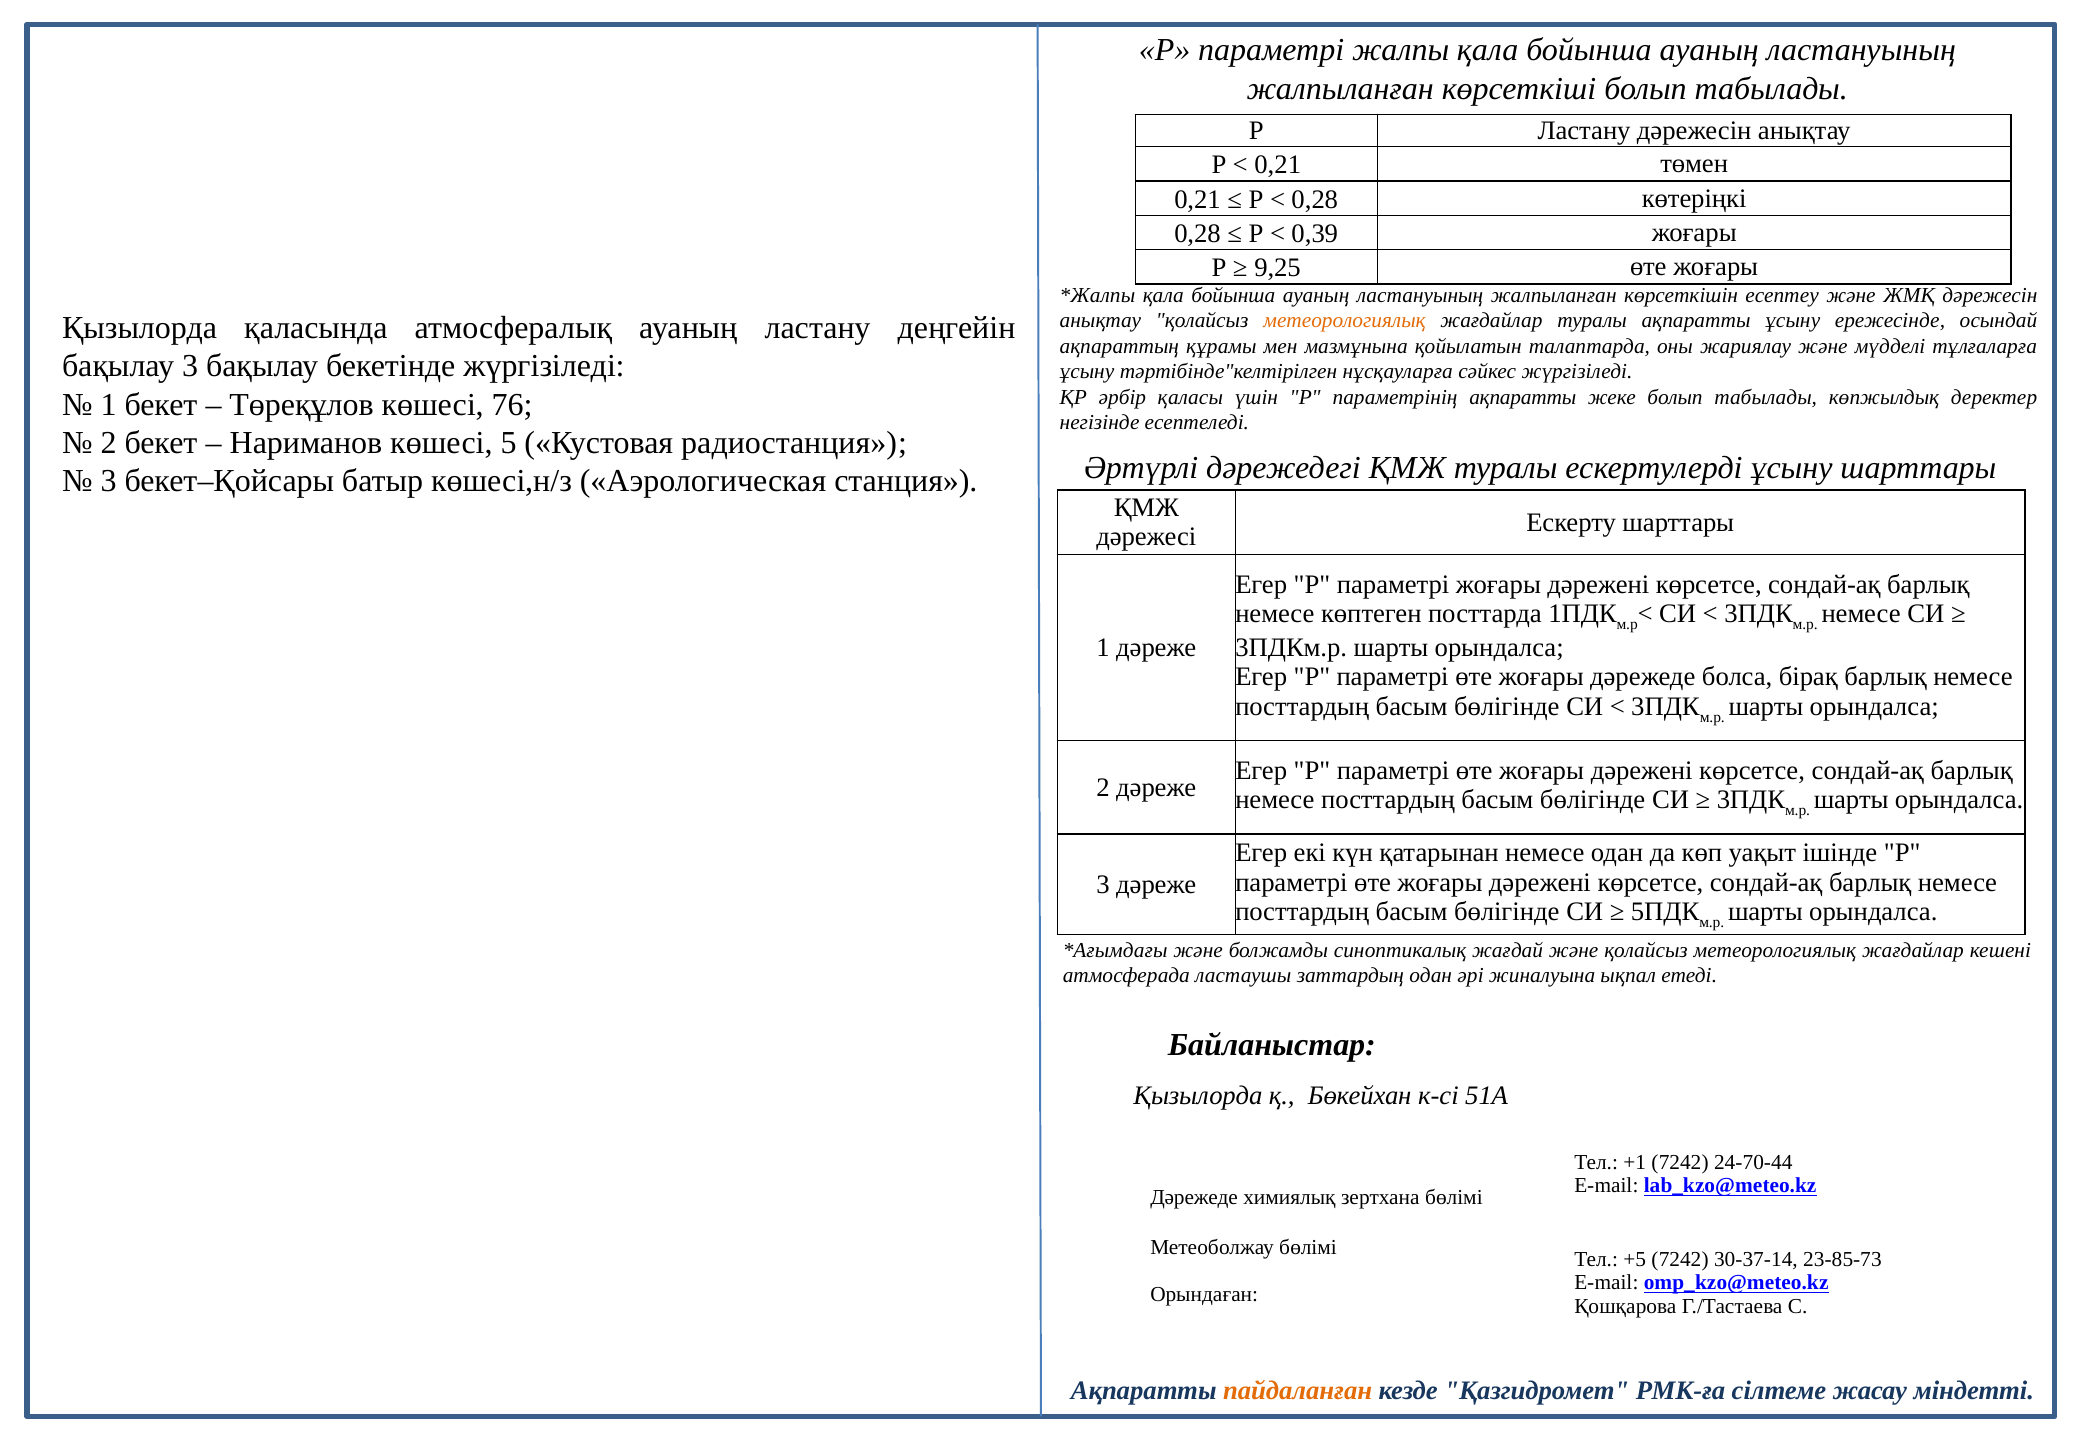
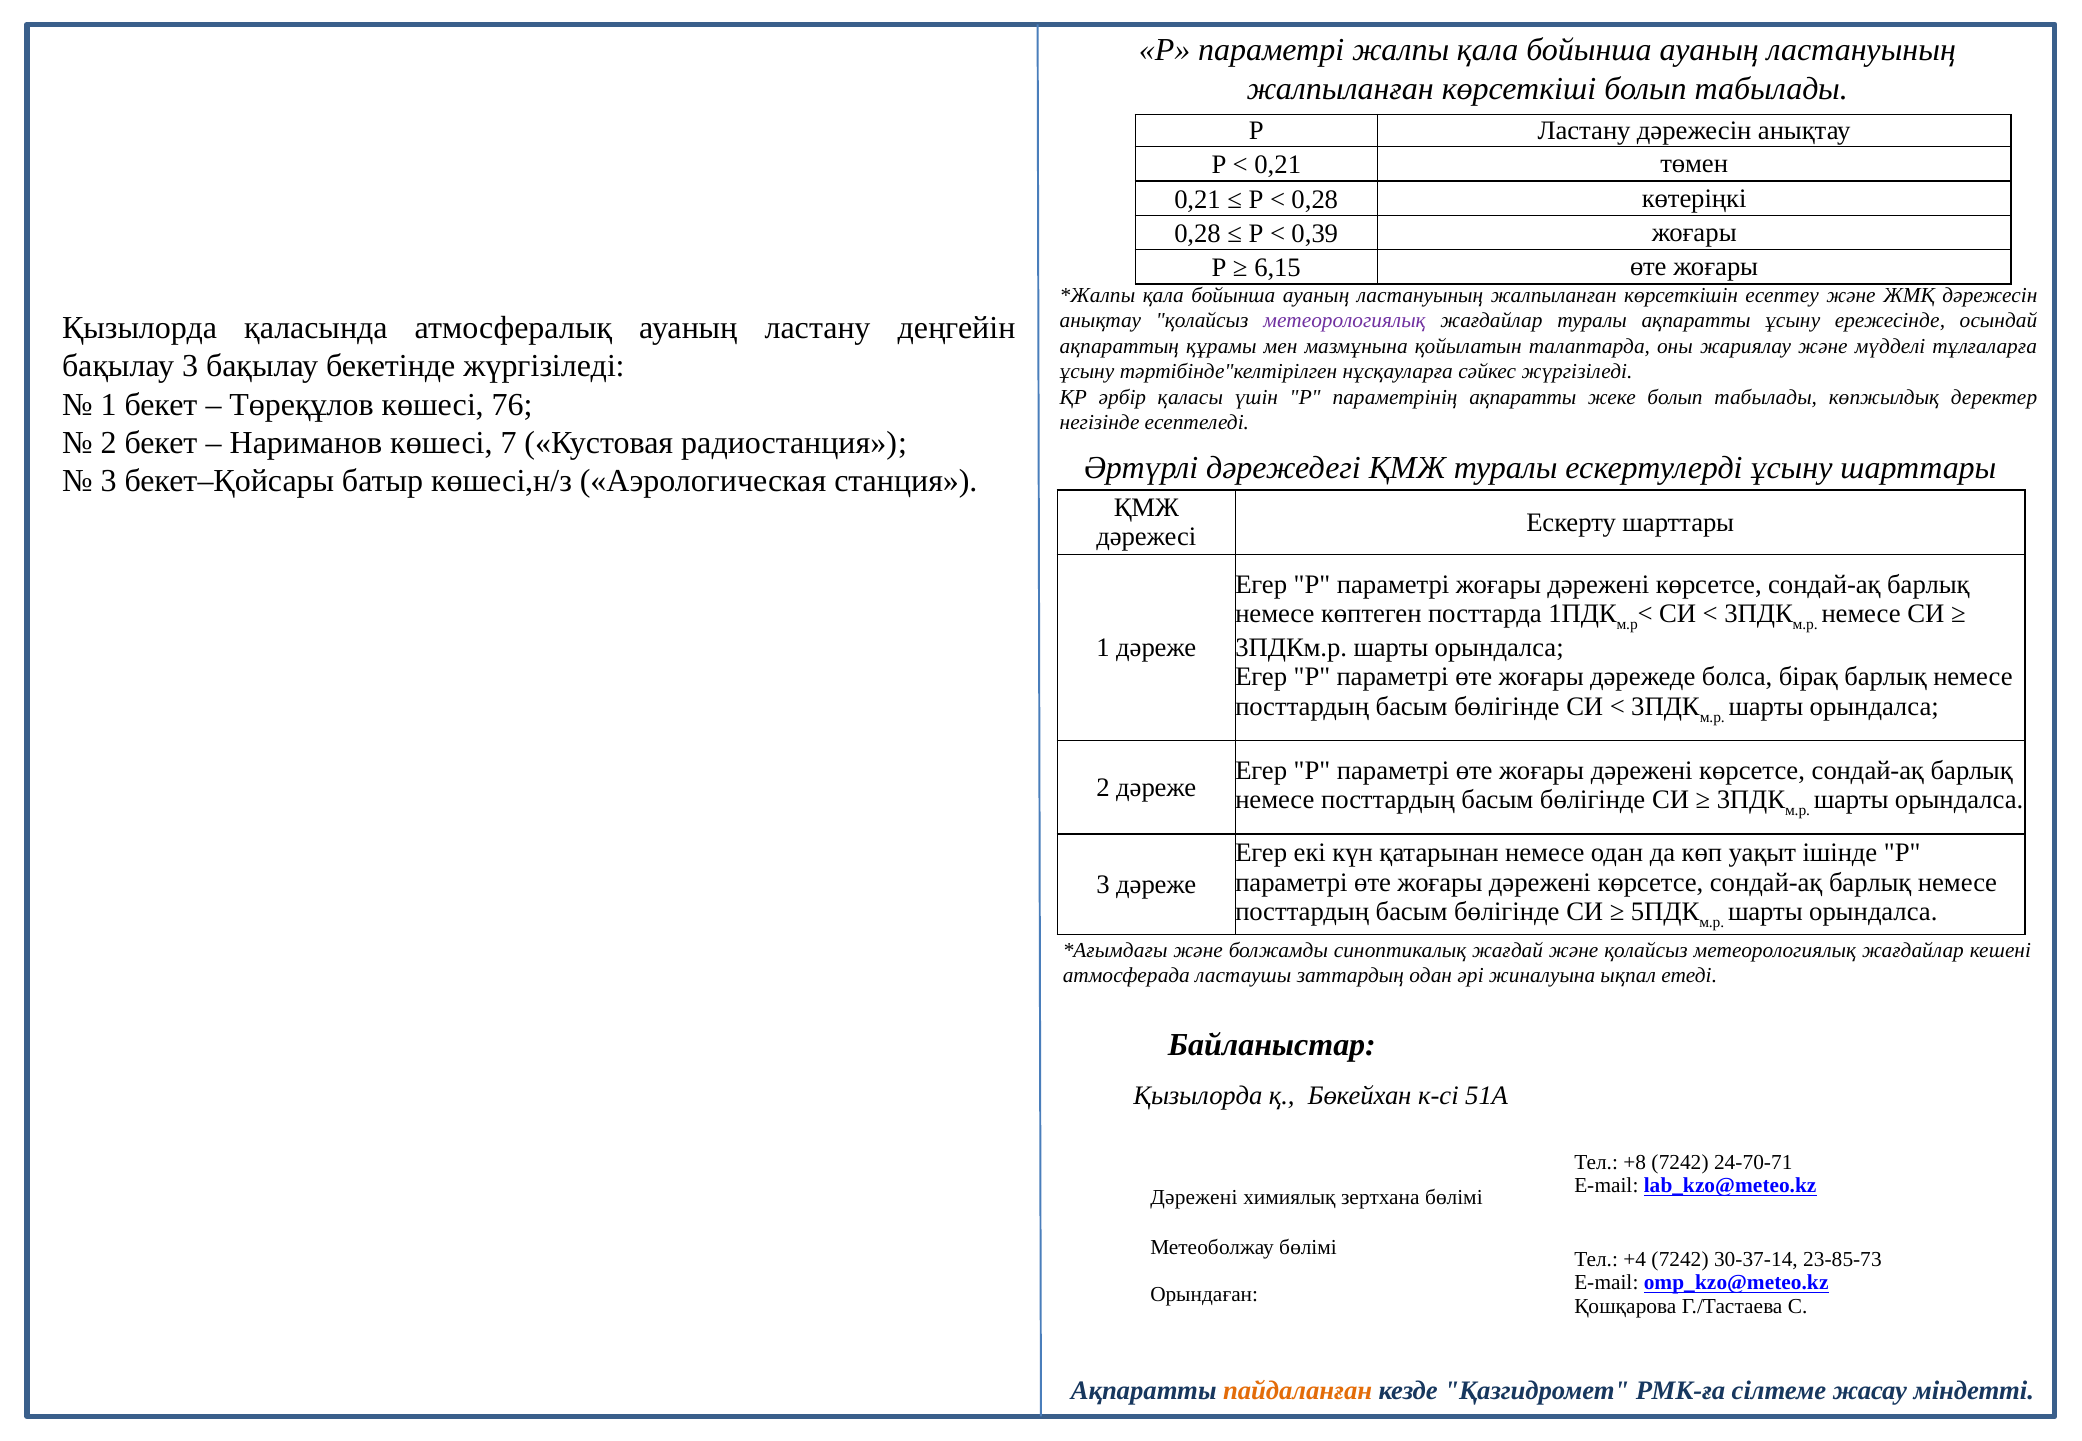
9,25: 9,25 -> 6,15
метеорологиялық at (1345, 321) colour: orange -> purple
5: 5 -> 7
+1: +1 -> +8
24-70-44: 24-70-44 -> 24-70-71
Дәрежеде at (1194, 1198): Дәрежеде -> Дәрежені
+5: +5 -> +4
